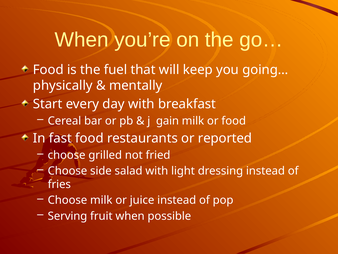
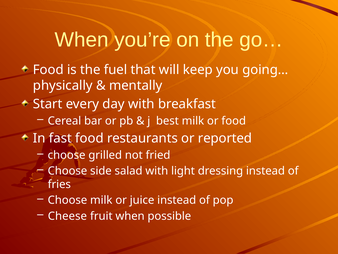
gain: gain -> best
Serving: Serving -> Cheese
